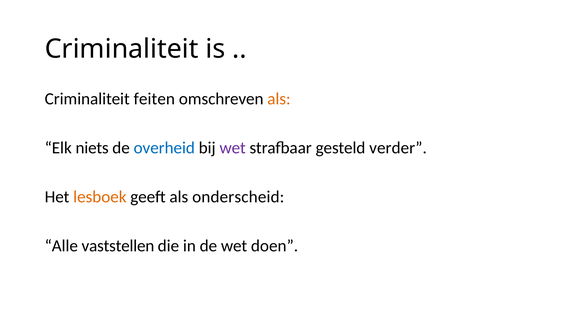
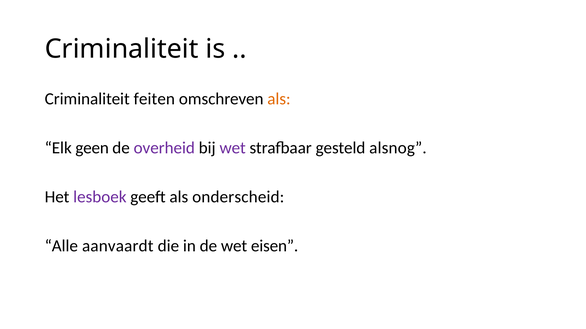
niets: niets -> geen
overheid colour: blue -> purple
verder: verder -> alsnog
lesboek colour: orange -> purple
vaststellen: vaststellen -> aanvaardt
doen: doen -> eisen
